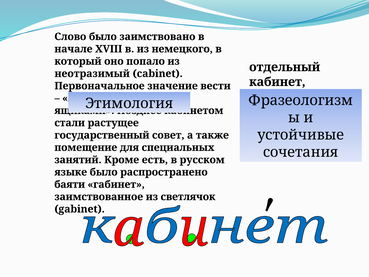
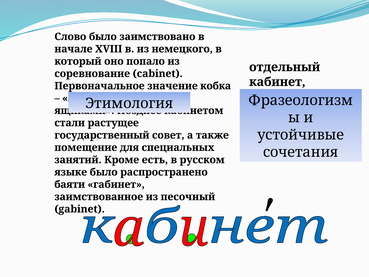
неотразимый: неотразимый -> соревнование
вести: вести -> кобка
светлячок: светлячок -> песочный
